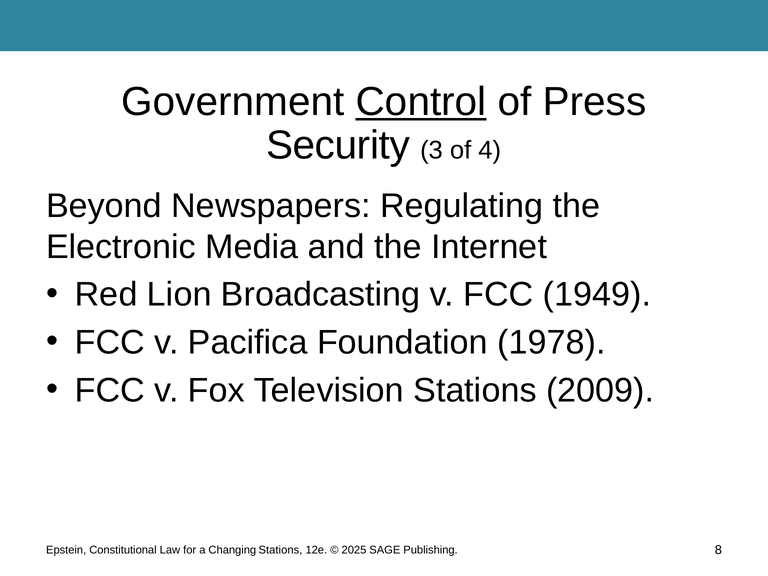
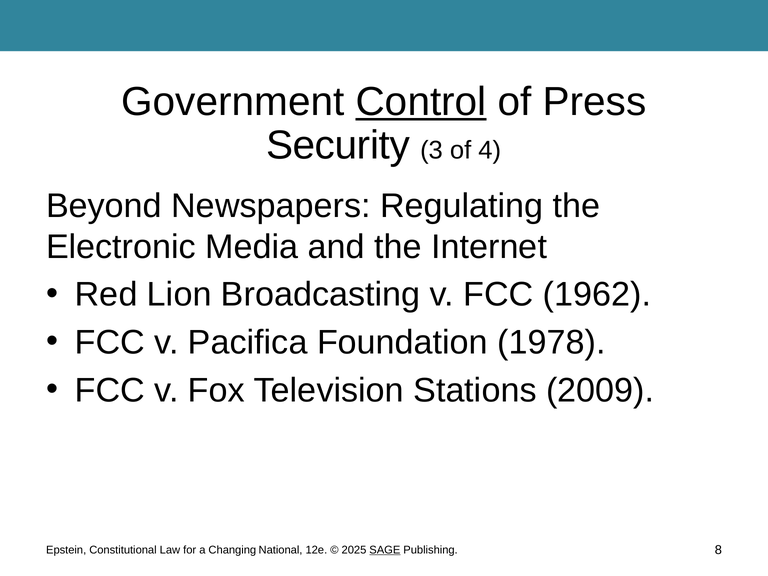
1949: 1949 -> 1962
Changing Stations: Stations -> National
SAGE underline: none -> present
